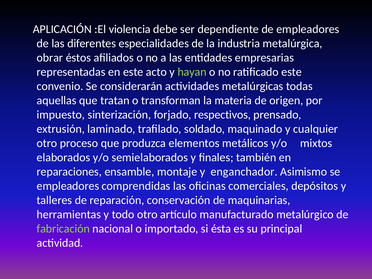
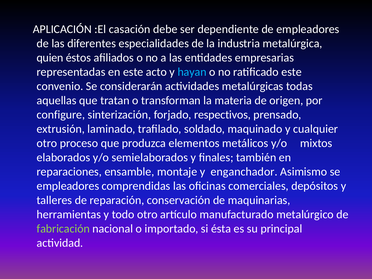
violencia: violencia -> casación
obrar: obrar -> quien
hayan colour: light green -> light blue
impuesto: impuesto -> configure
